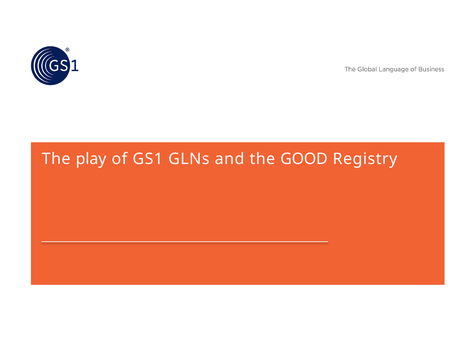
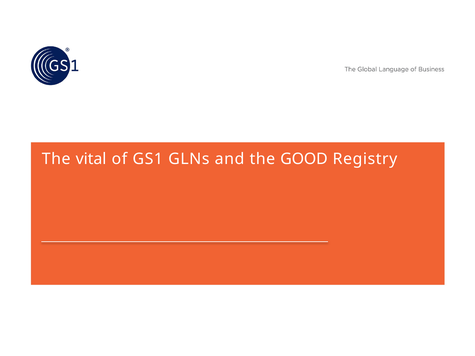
play: play -> vital
